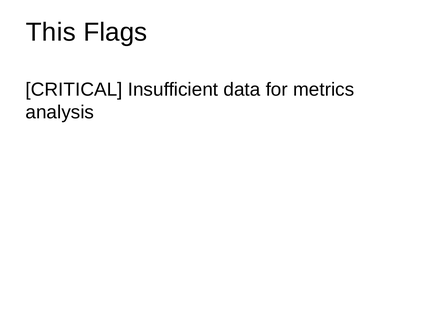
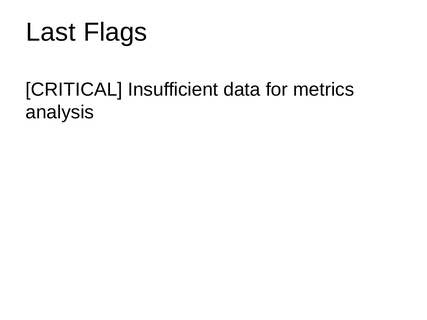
This: This -> Last
